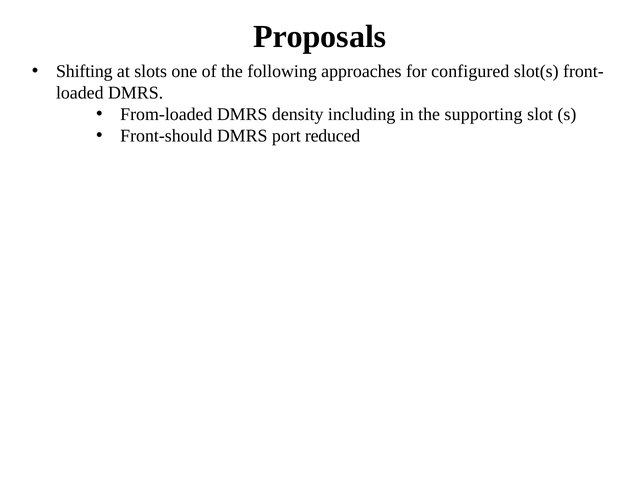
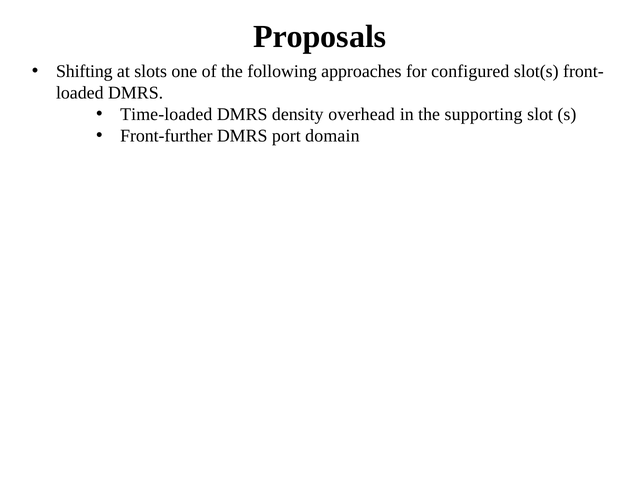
From-loaded: From-loaded -> Time-loaded
including: including -> overhead
Front-should: Front-should -> Front-further
reduced: reduced -> domain
